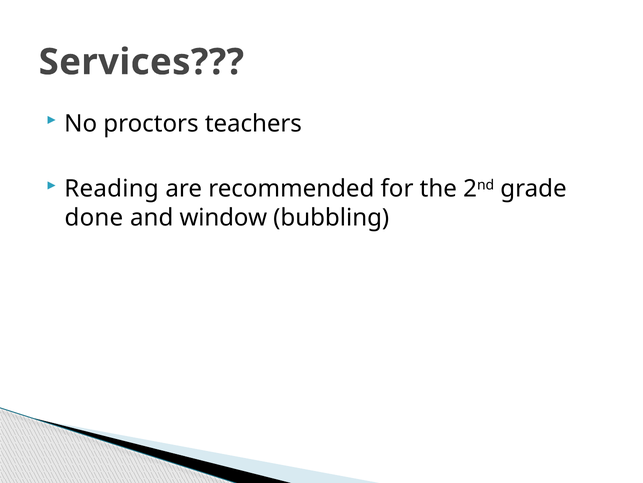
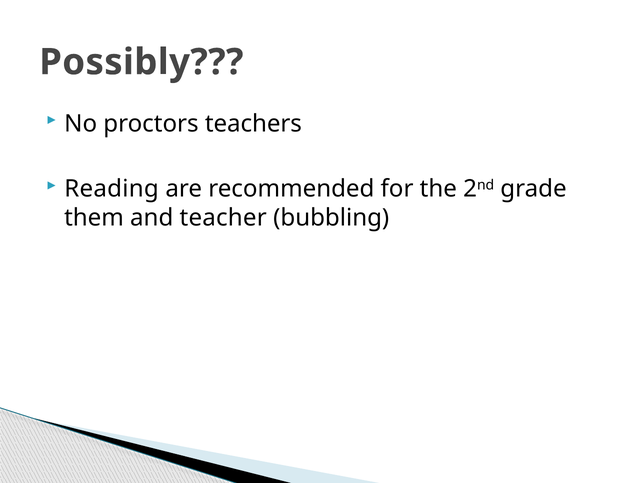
Services: Services -> Possibly
done: done -> them
window: window -> teacher
